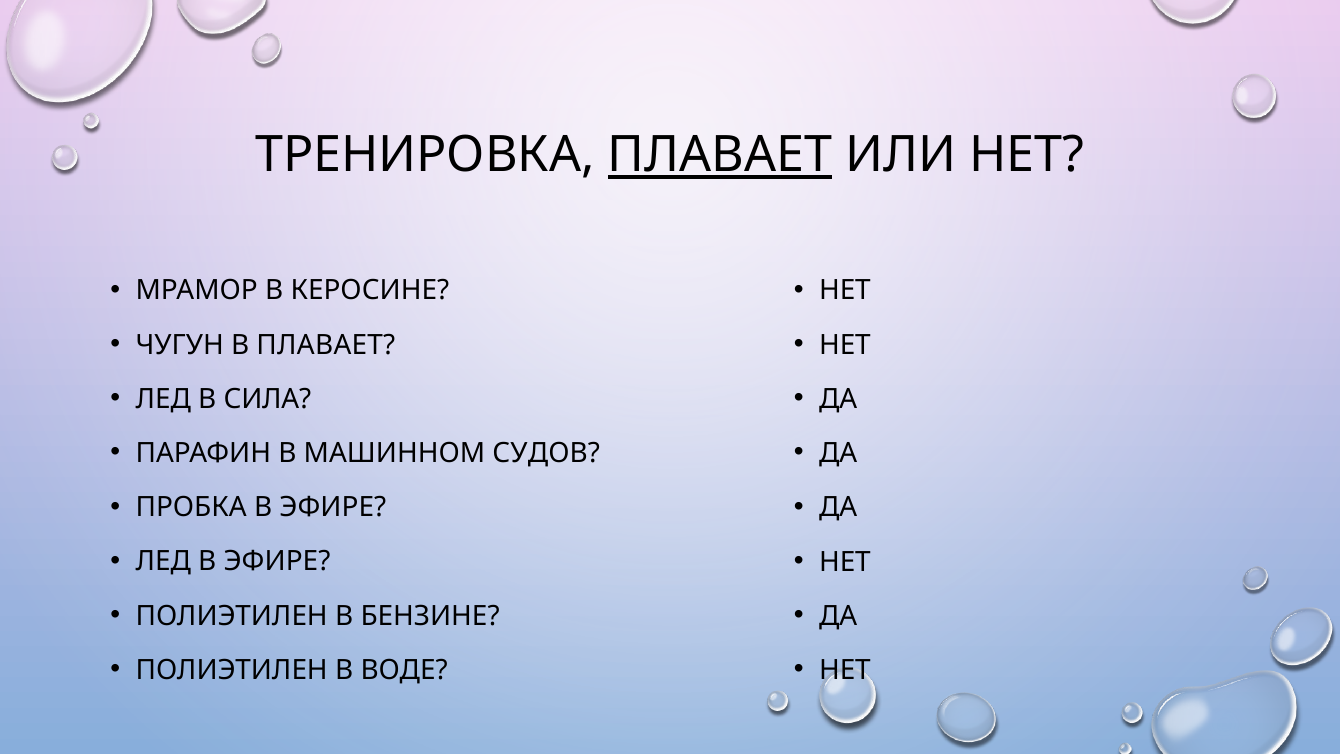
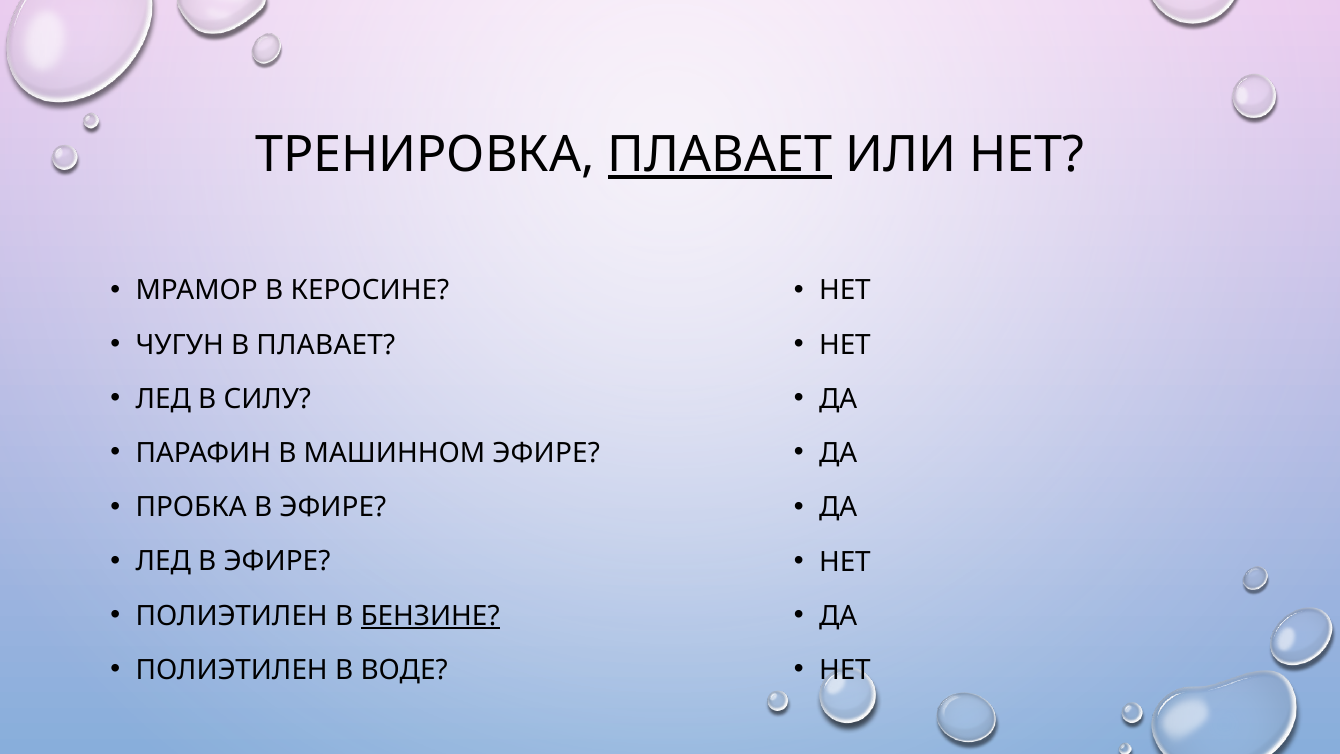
СИЛА: СИЛА -> СИЛУ
МАШИННОМ СУДОВ: СУДОВ -> ЭФИРЕ
БЕНЗИНЕ underline: none -> present
